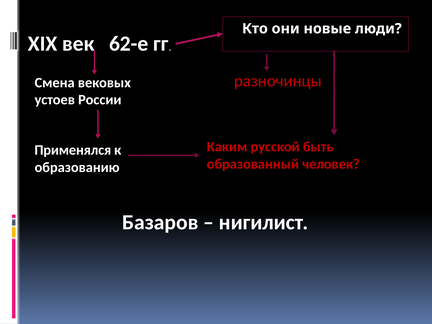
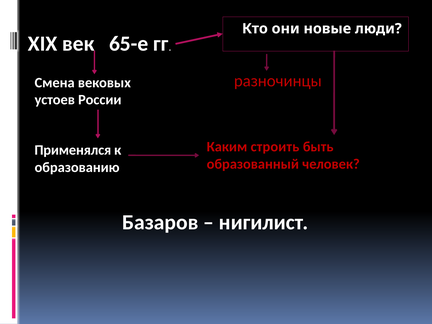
62-е: 62-е -> 65-е
русской: русской -> строить
